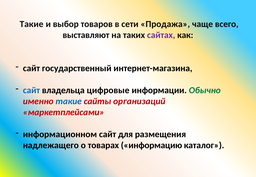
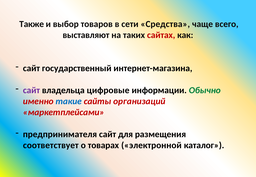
Такие at (32, 24): Такие -> Также
Продажа: Продажа -> Средства
сайтах colour: purple -> red
сайт at (31, 90) colour: blue -> purple
информационном: информационном -> предпринимателя
надлежащего: надлежащего -> соответствует
информацию: информацию -> электронной
